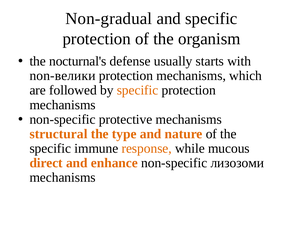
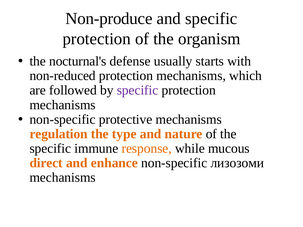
Non-gradual: Non-gradual -> Non-produce
non-велики: non-велики -> non-reduced
specific at (138, 90) colour: orange -> purple
structural: structural -> regulation
